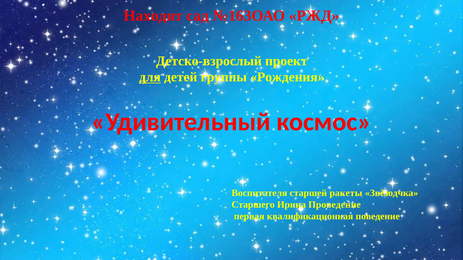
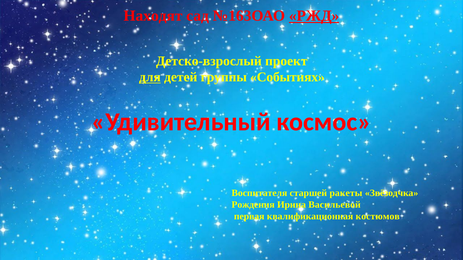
РЖД underline: none -> present
Рождения: Рождения -> Событиях
Старшего: Старшего -> Рождения
Проведение: Проведение -> Васильевой
поведение: поведение -> костюмов
